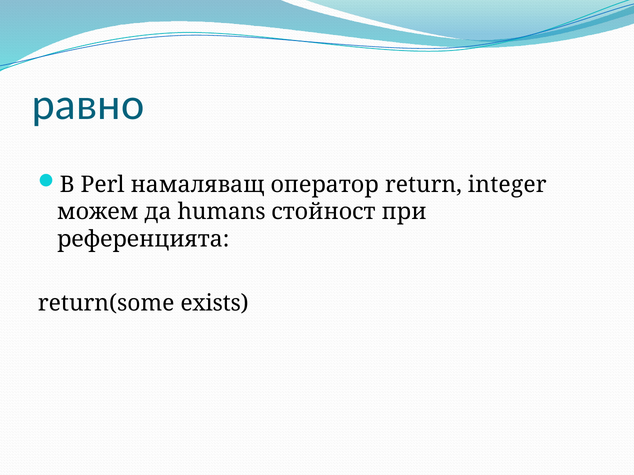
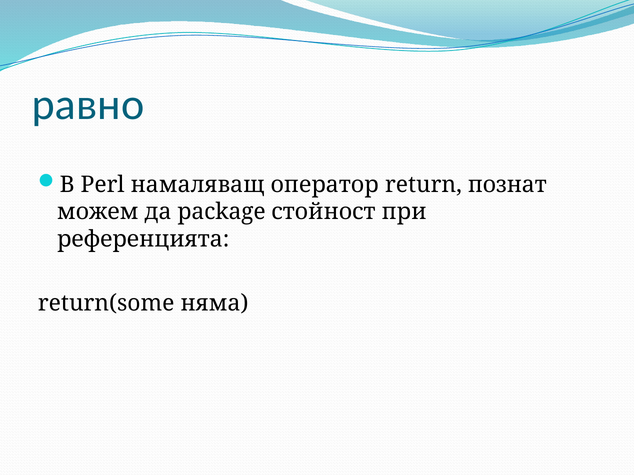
integer: integer -> познат
humans: humans -> package
exists: exists -> няма
